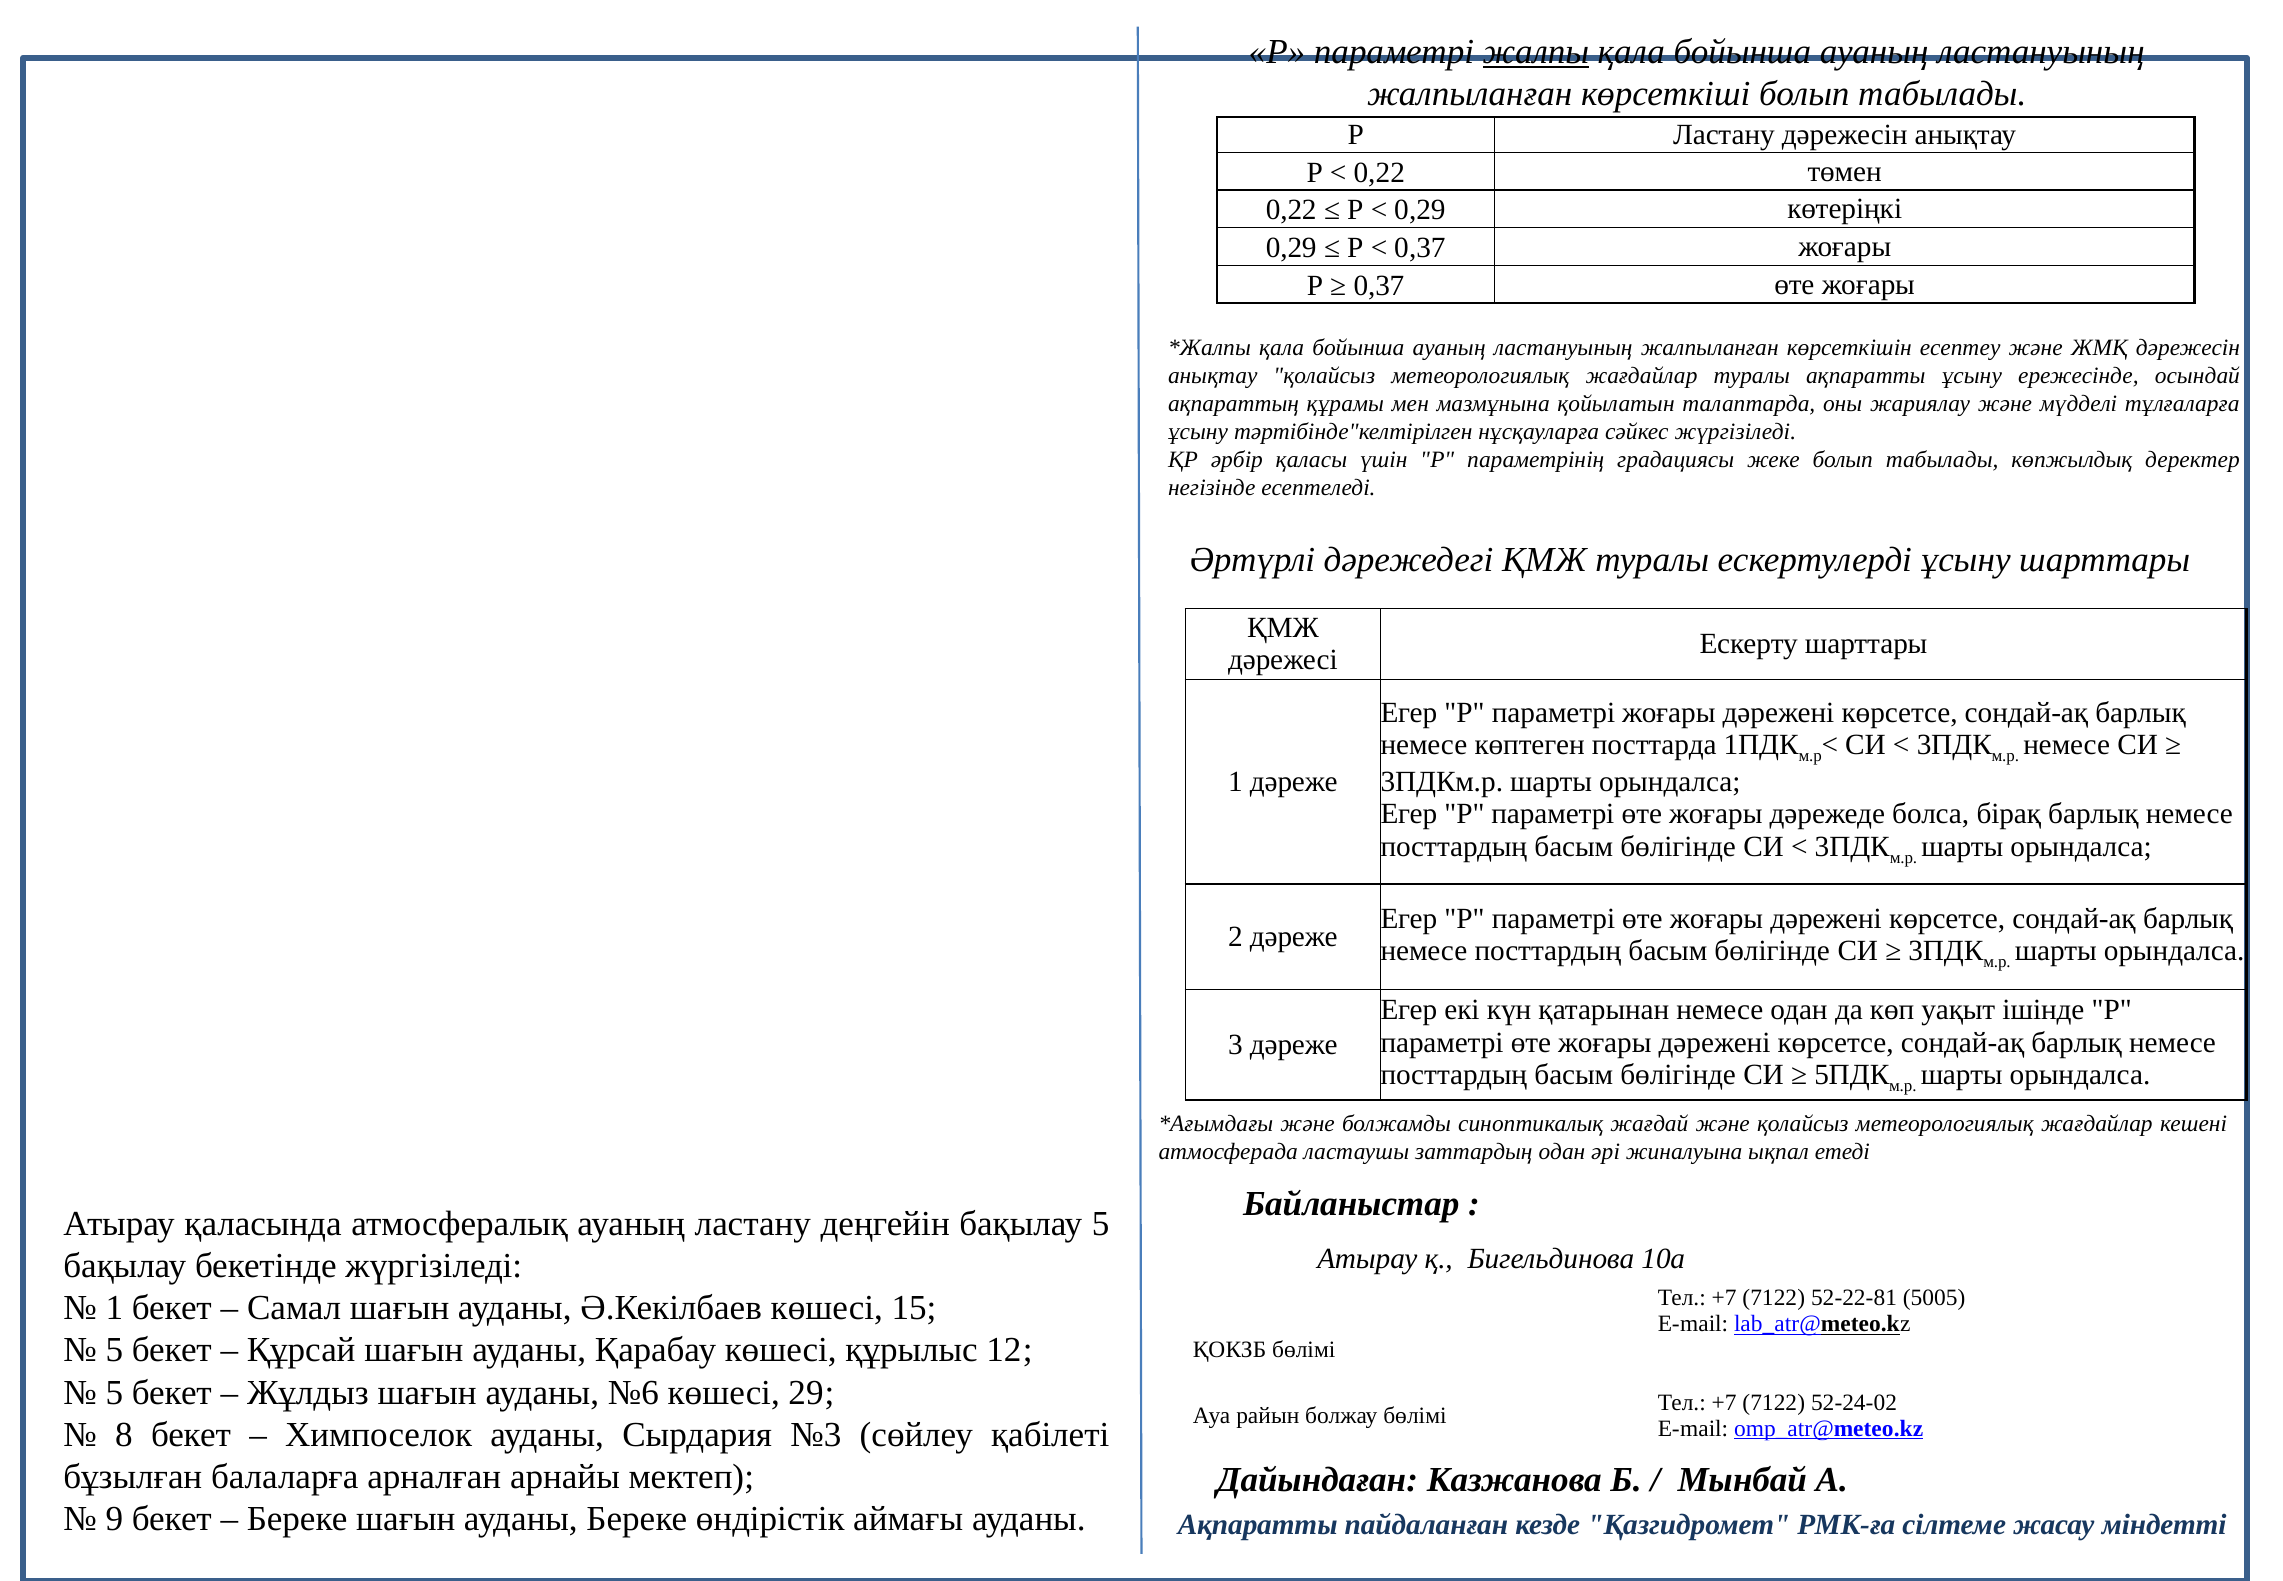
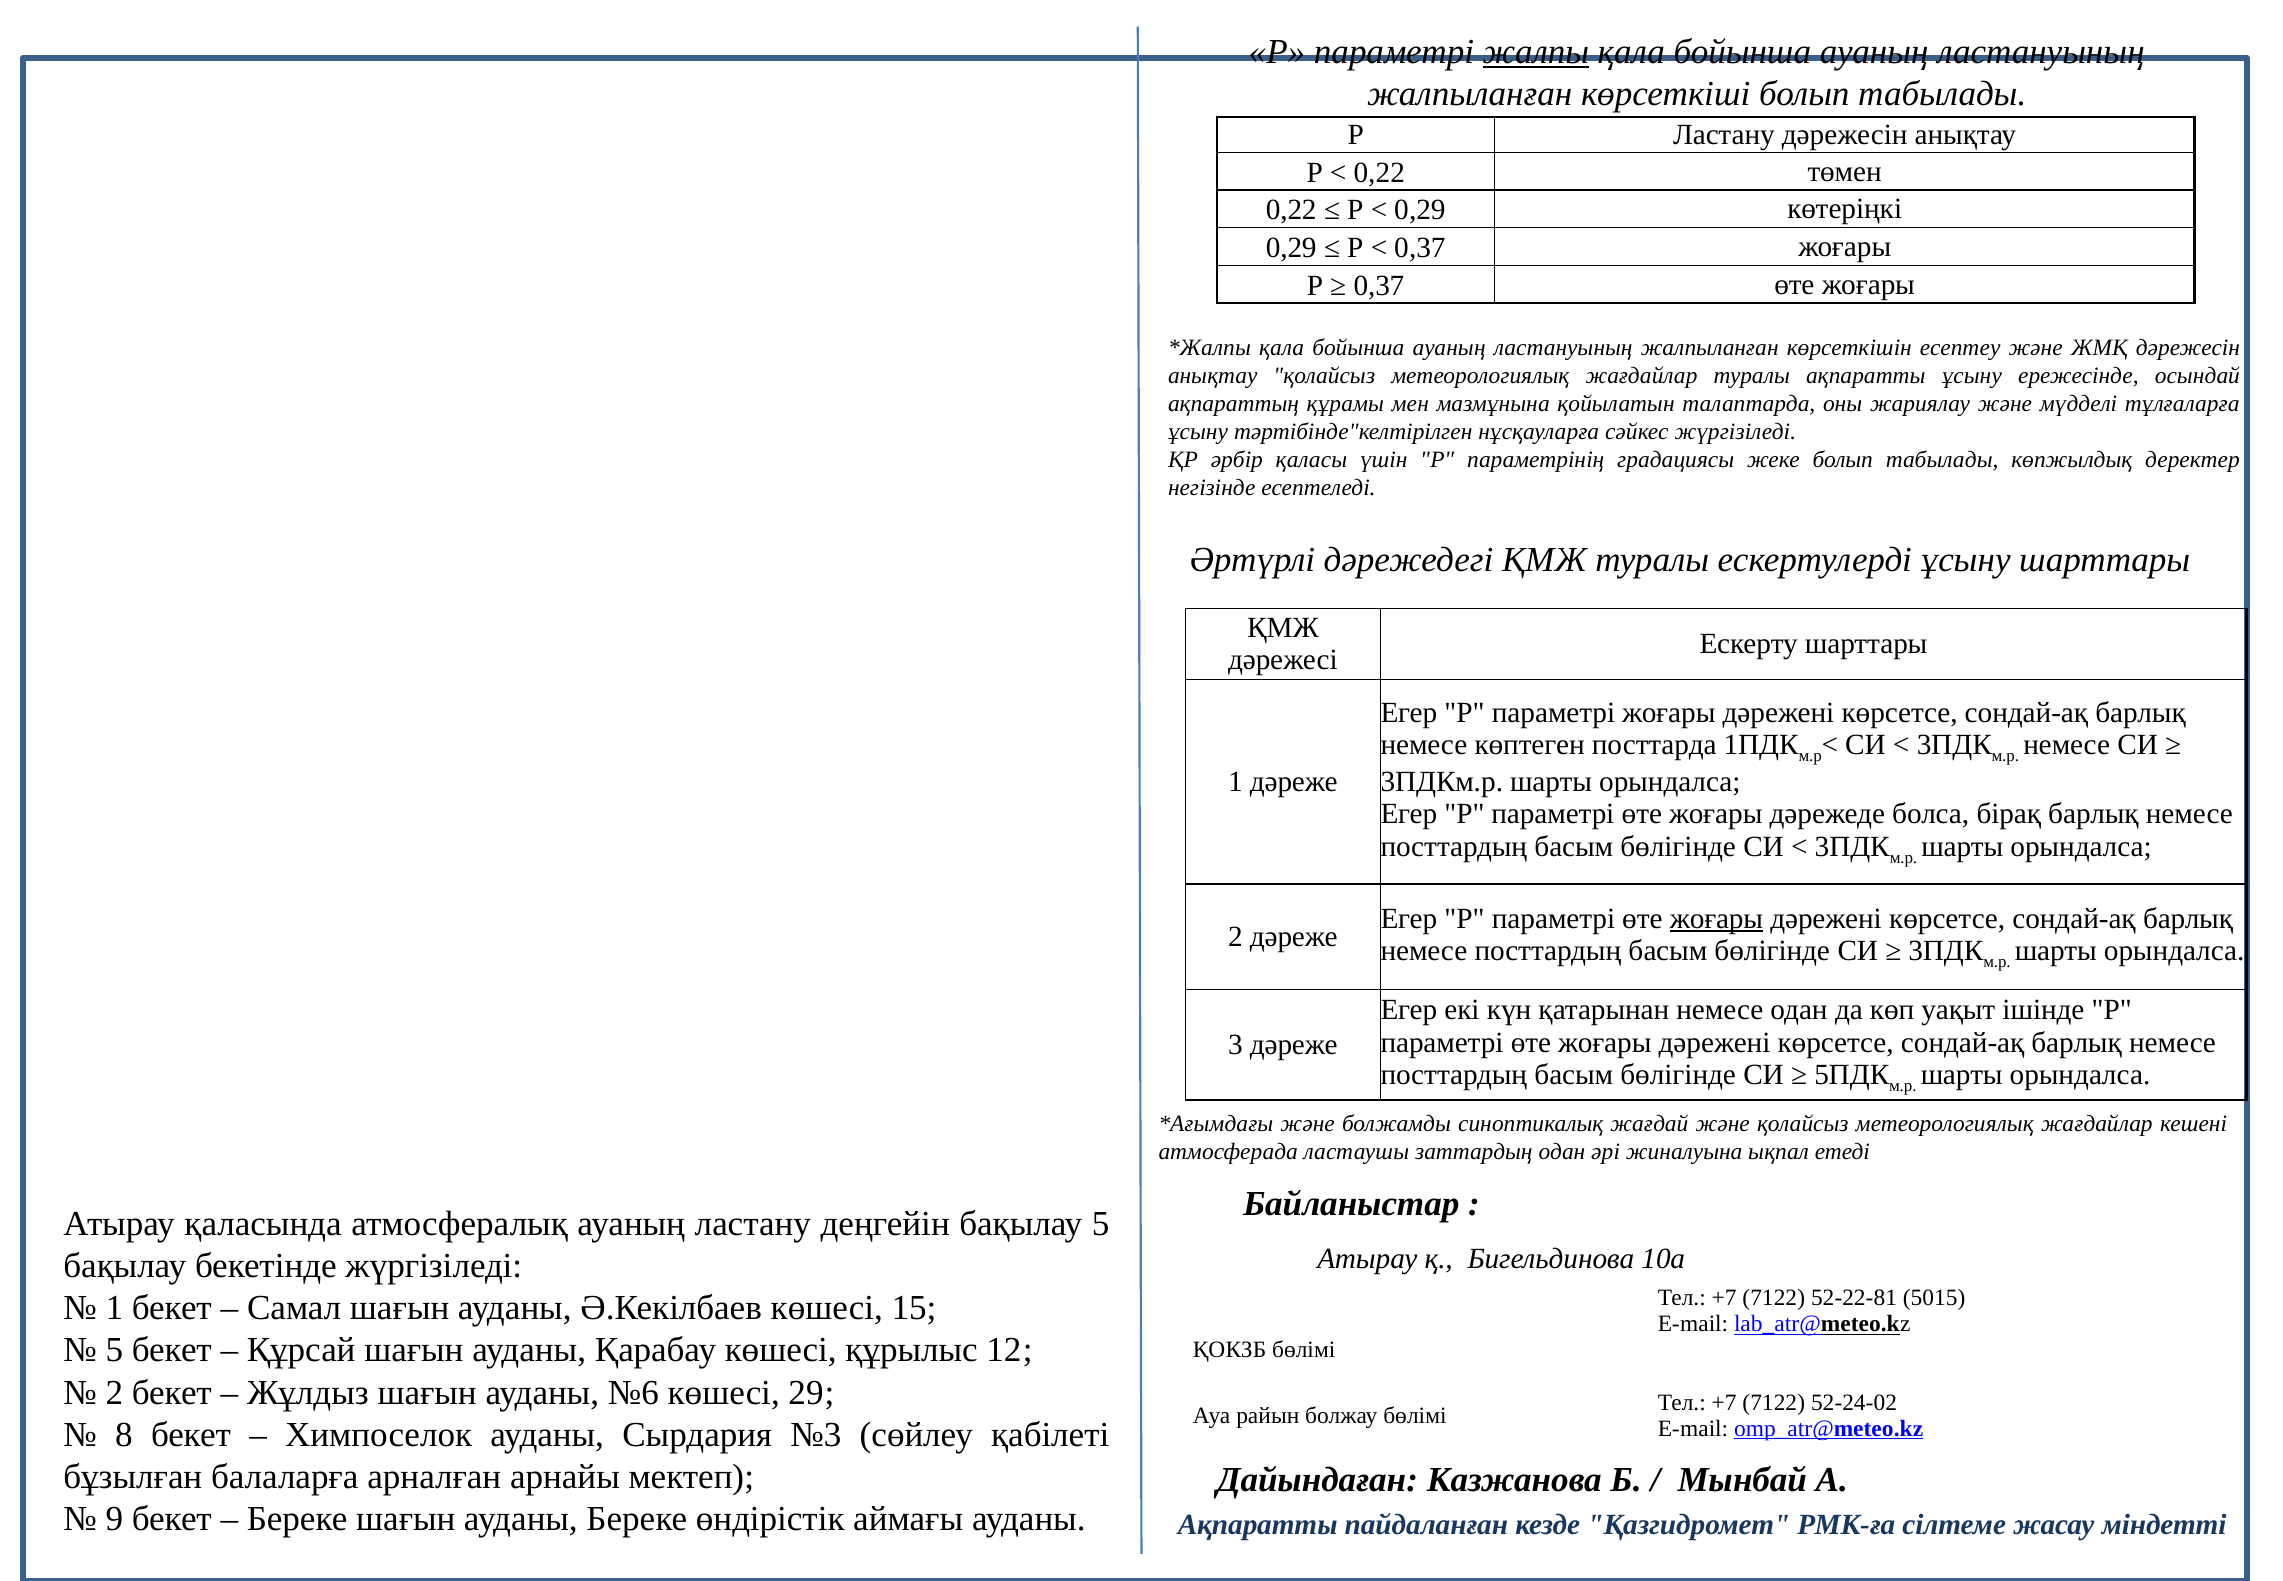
жоғары at (1716, 918) underline: none -> present
5005: 5005 -> 5015
5 at (114, 1392): 5 -> 2
